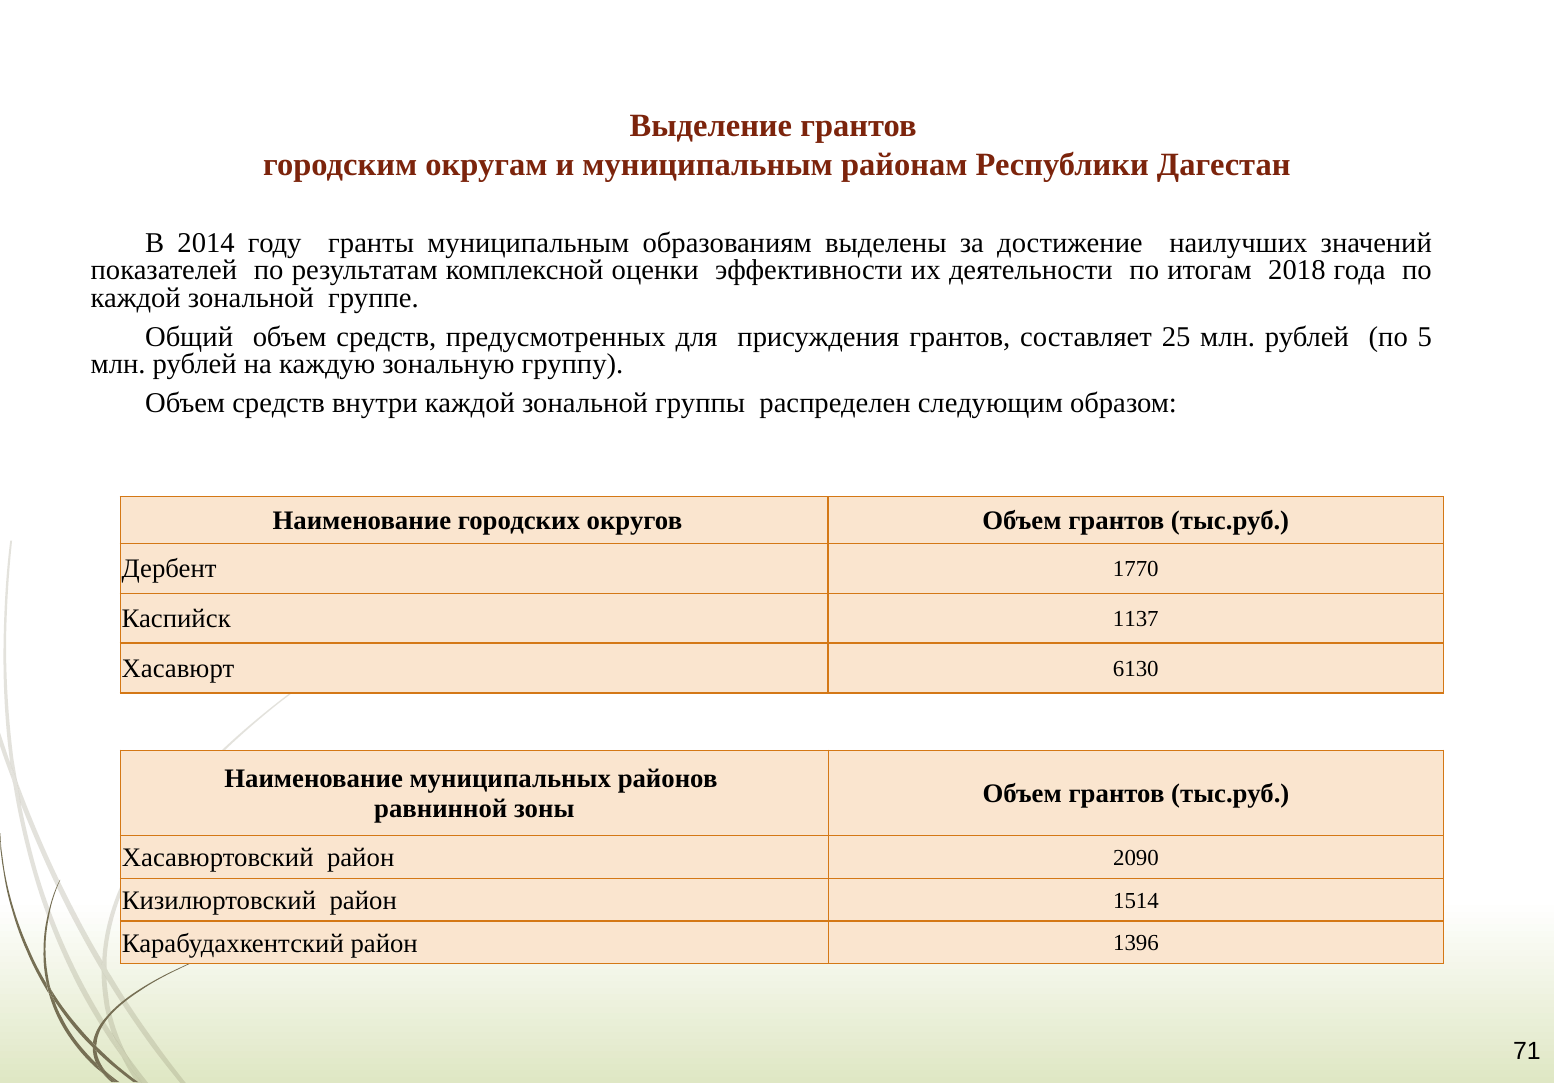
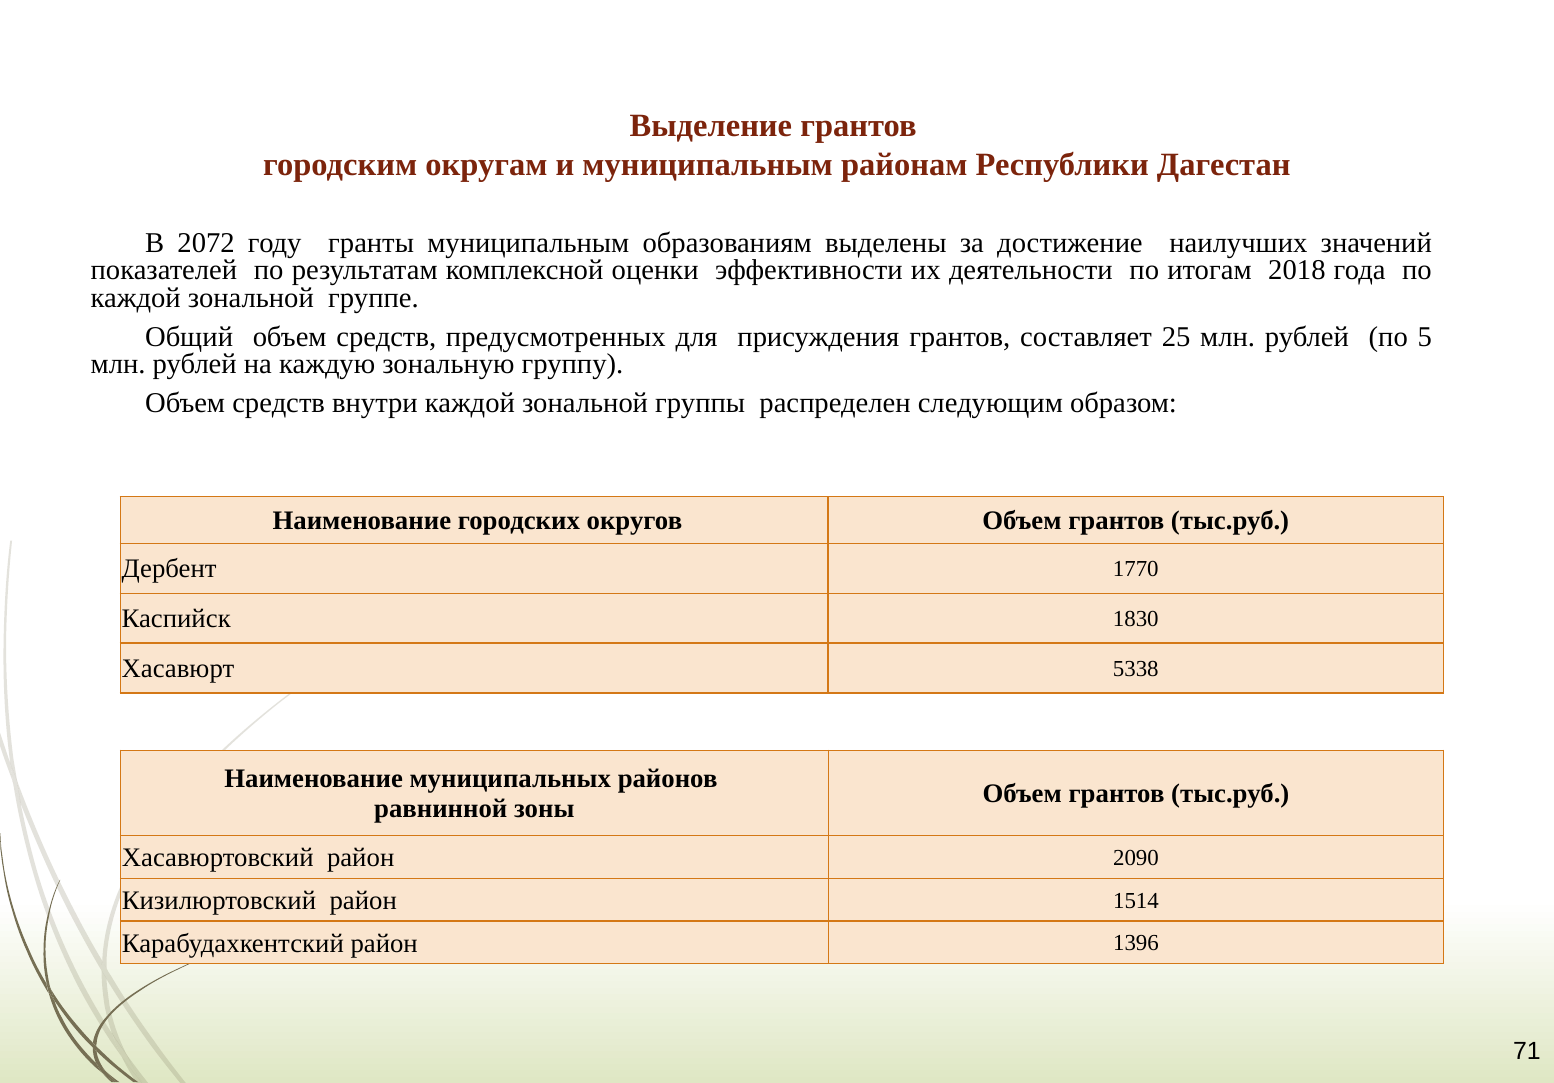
2014: 2014 -> 2072
1137: 1137 -> 1830
6130: 6130 -> 5338
